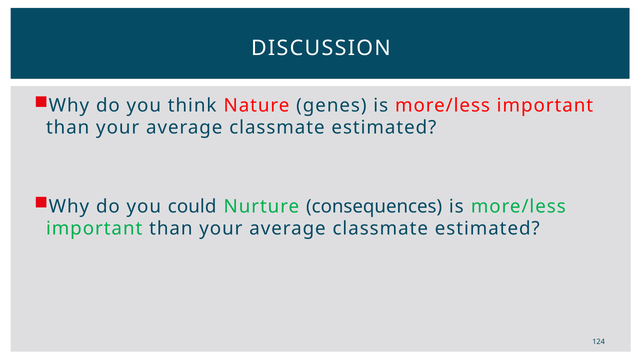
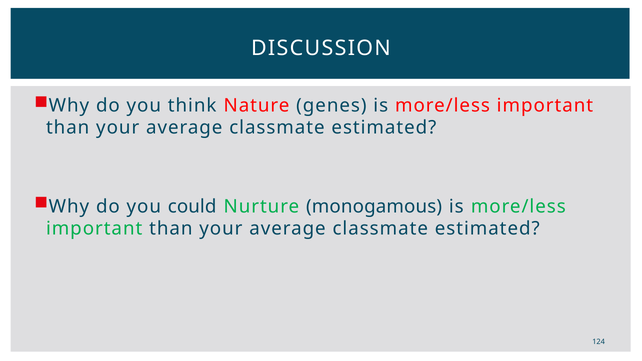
consequences: consequences -> monogamous
